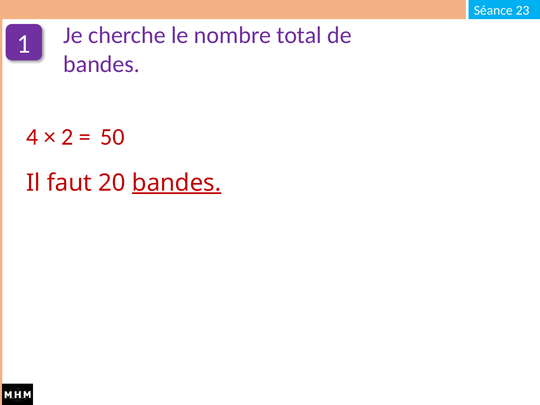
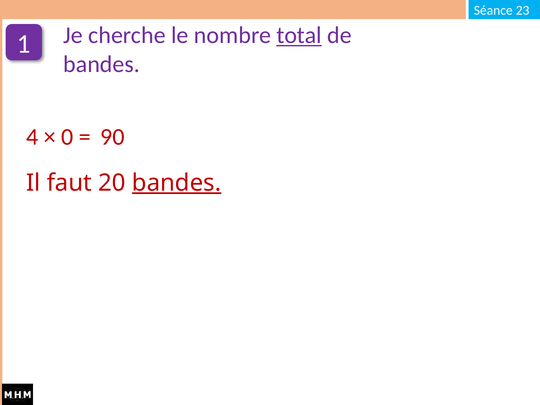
total underline: none -> present
2: 2 -> 0
50: 50 -> 90
